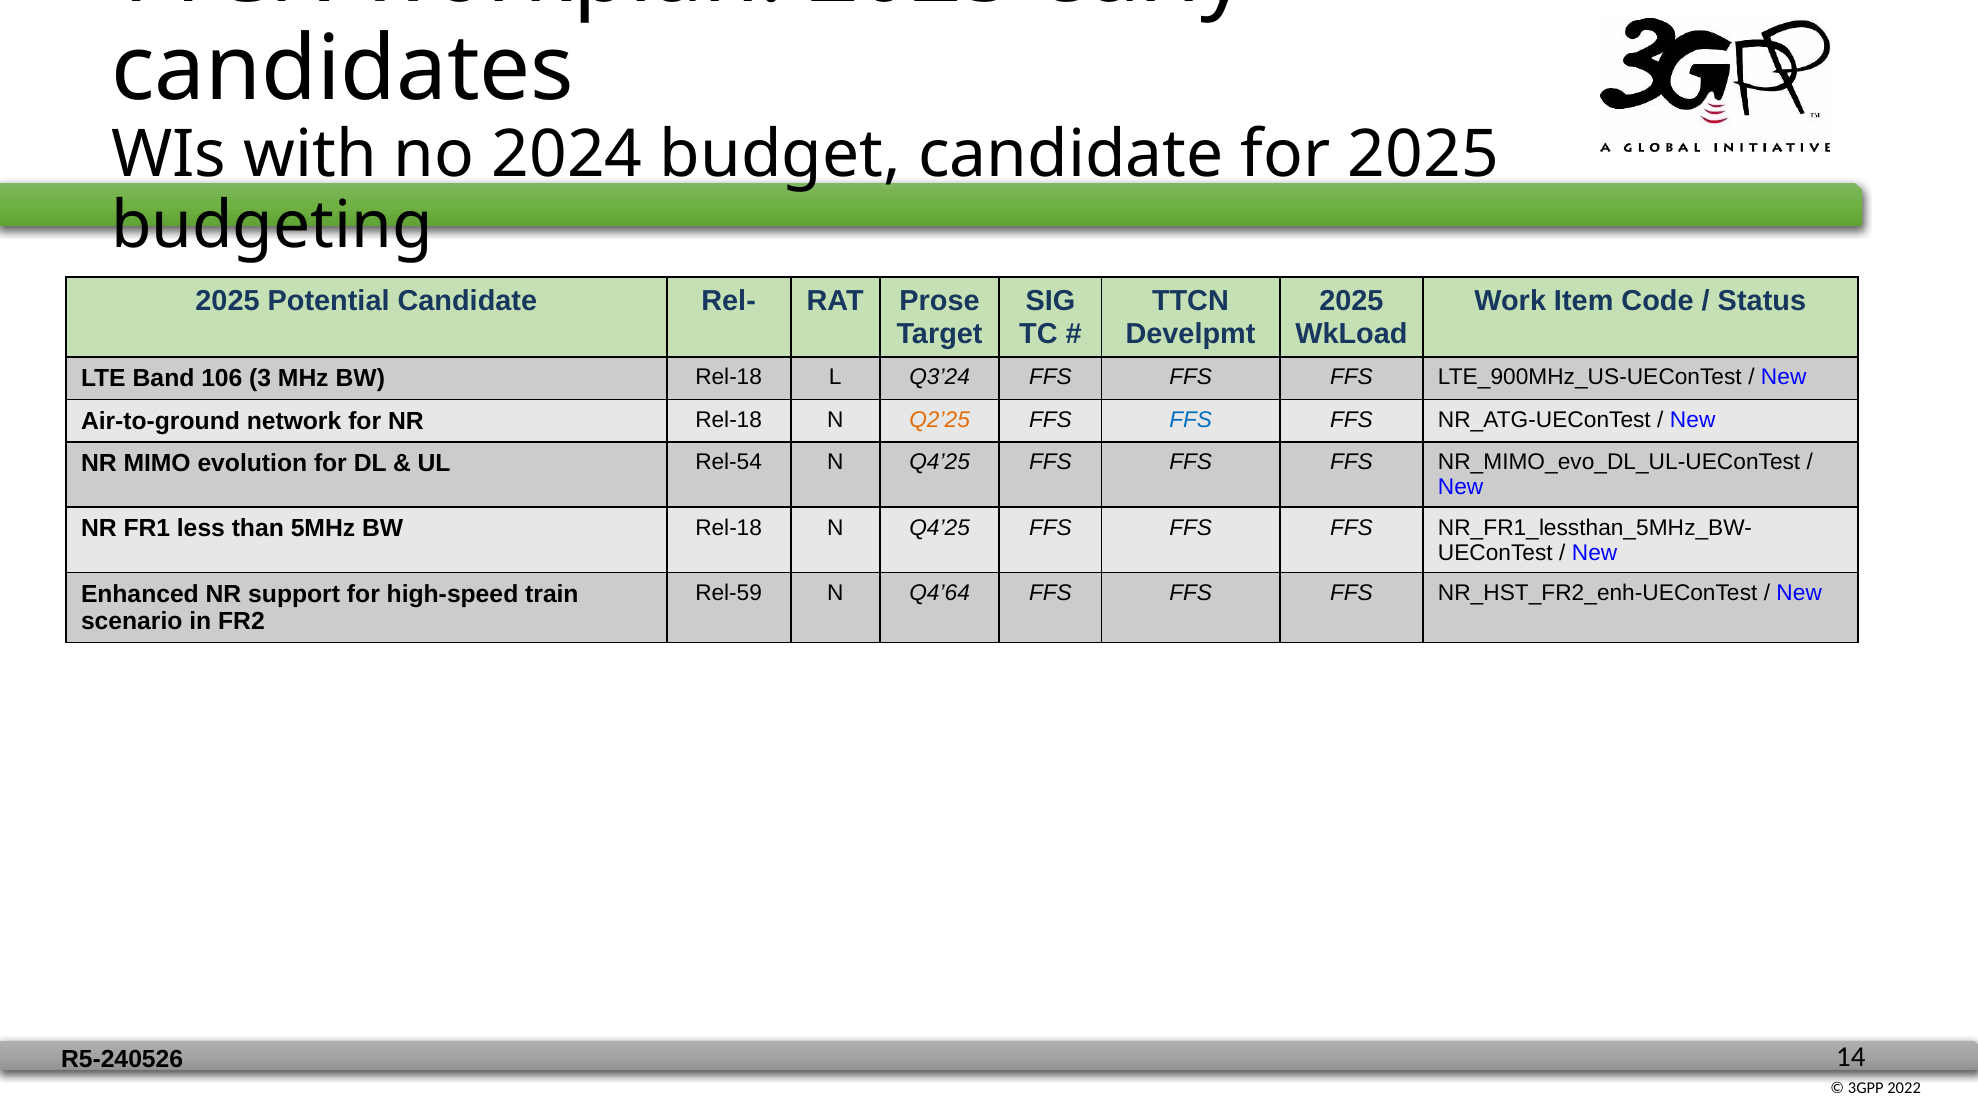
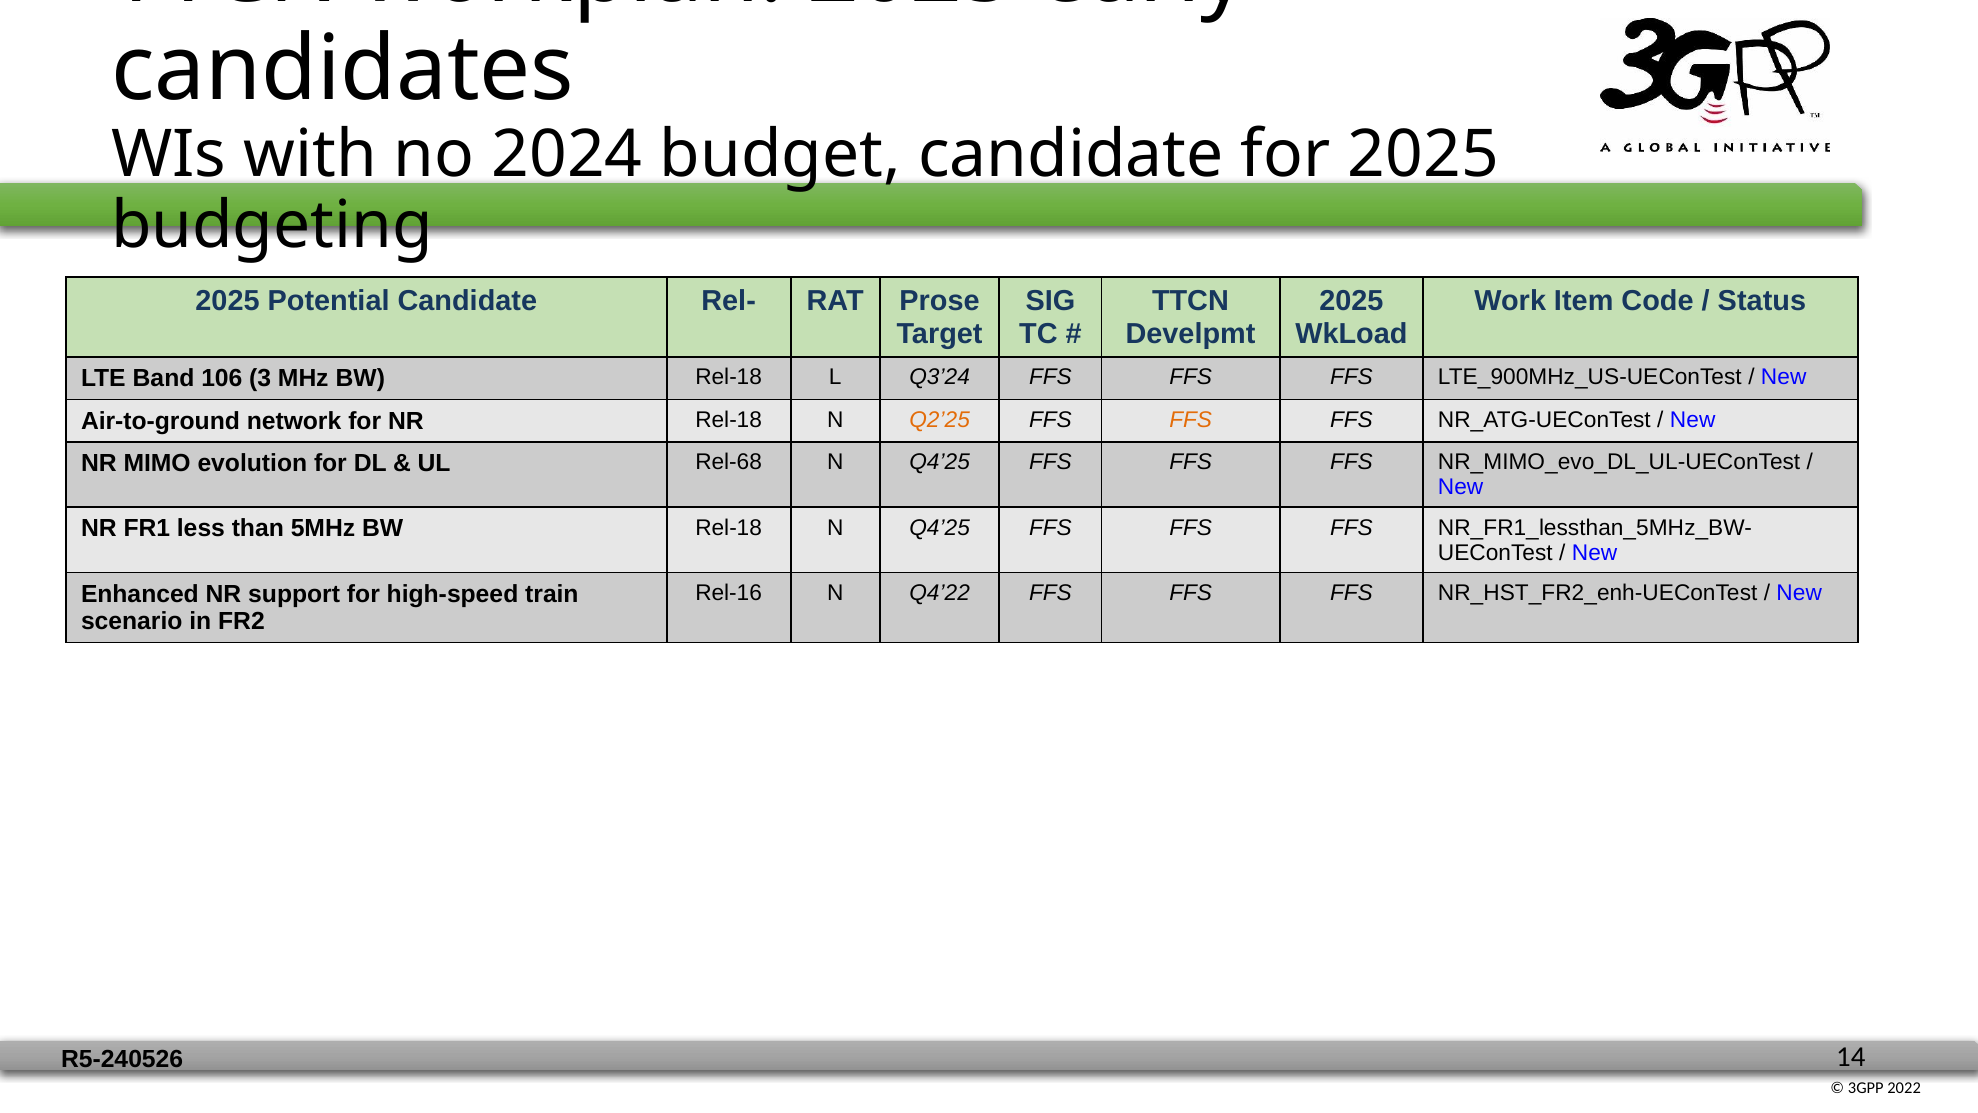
FFS at (1191, 420) colour: blue -> orange
Rel-54: Rel-54 -> Rel-68
Rel-59: Rel-59 -> Rel-16
Q4’64: Q4’64 -> Q4’22
